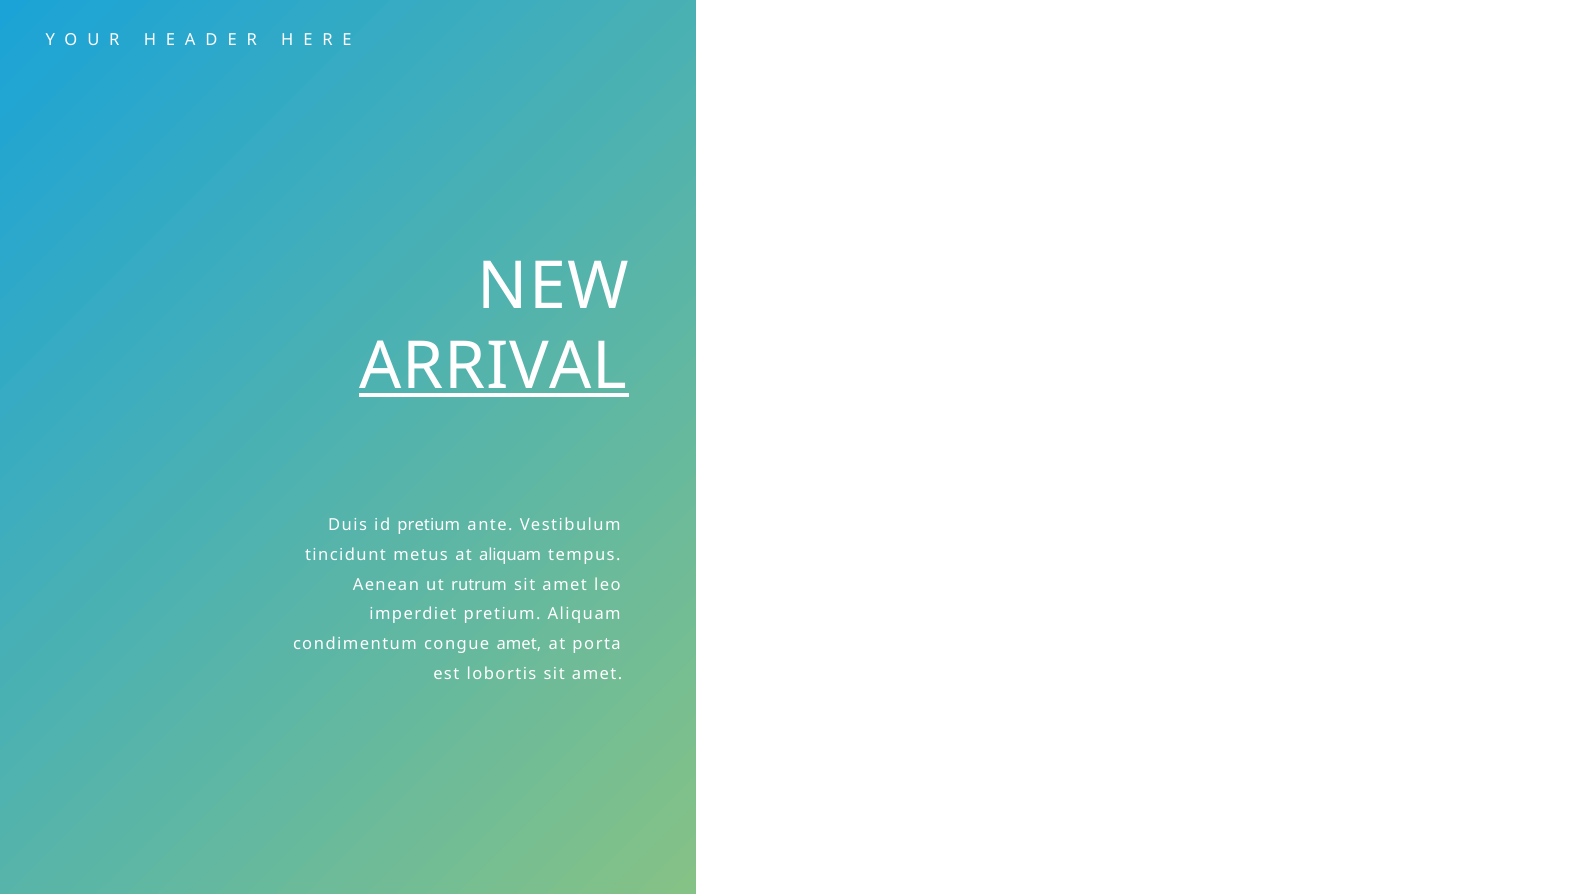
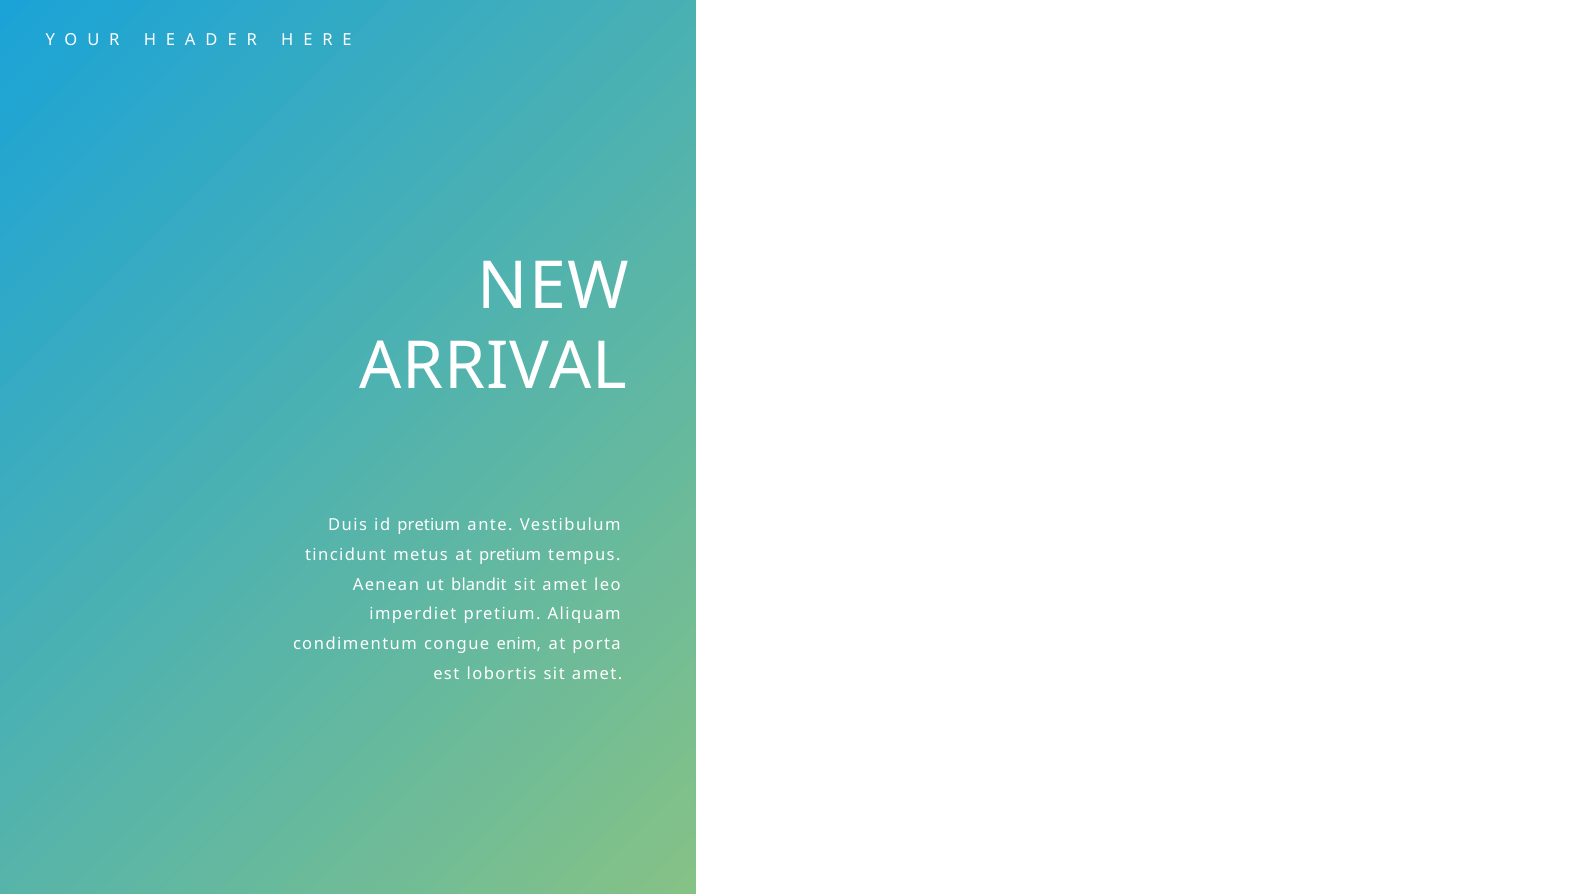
ARRIVAL underline: present -> none
aliquam at (510, 555): aliquam -> pretium
rutrum: rutrum -> blandit
congue amet: amet -> enim
